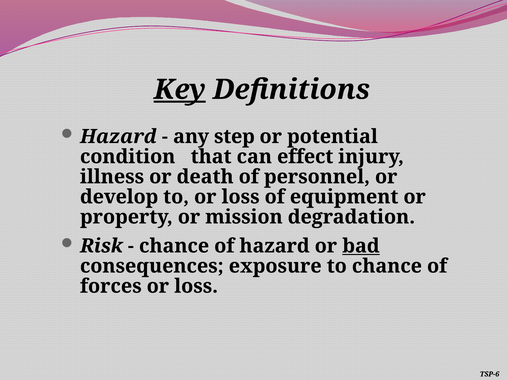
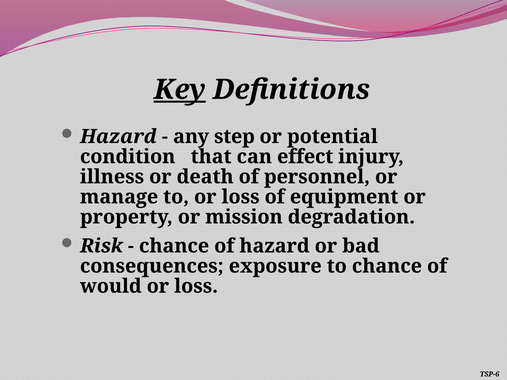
develop: develop -> manage
bad underline: present -> none
forces: forces -> would
